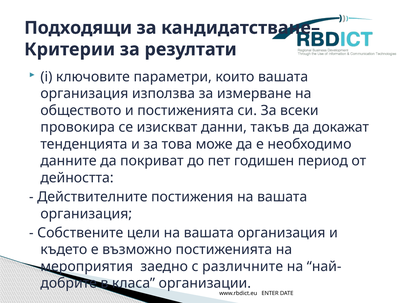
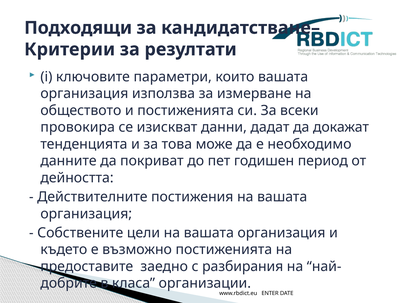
такъв: такъв -> дадат
мероприятия: мероприятия -> предоставите
различните: различните -> разбирания
